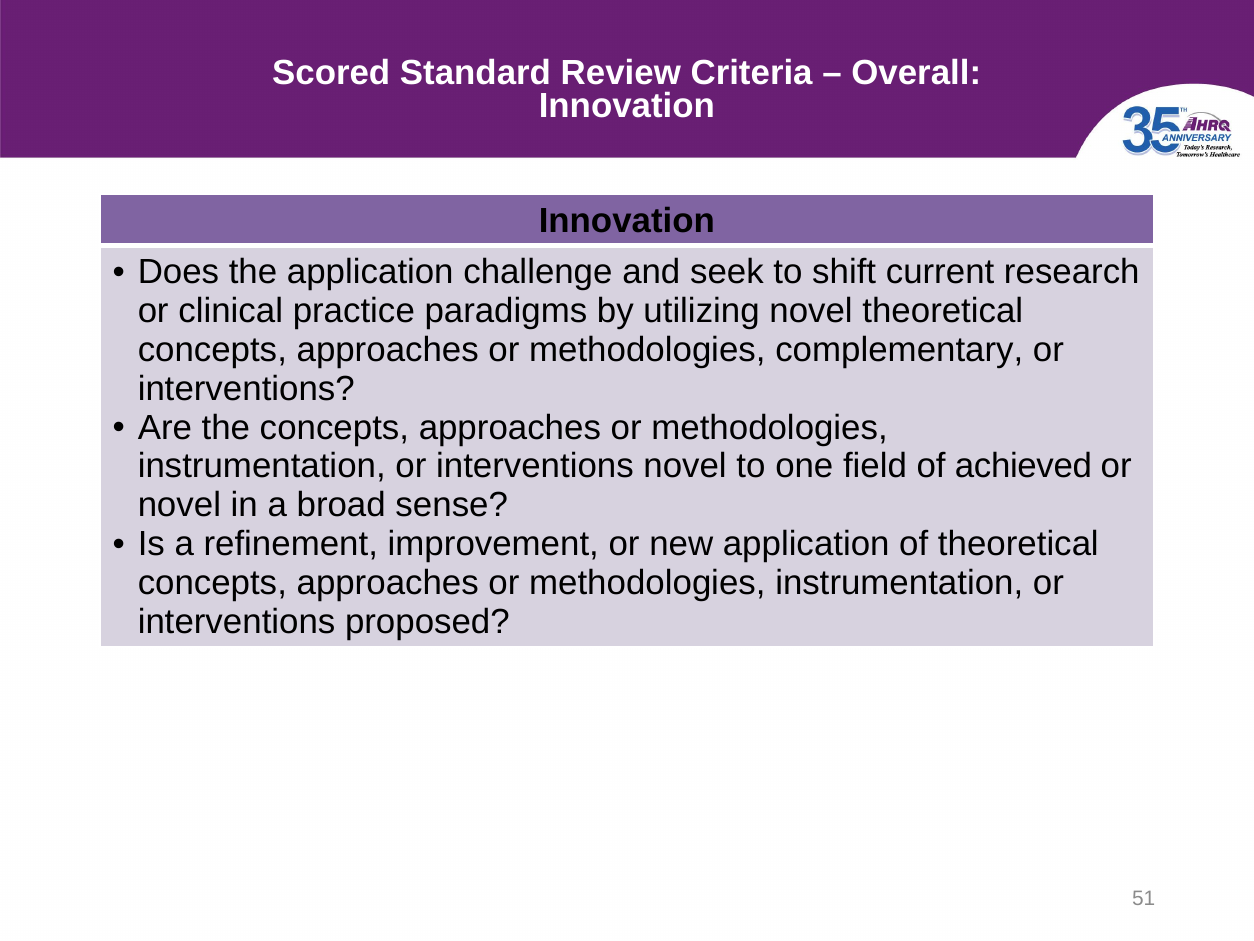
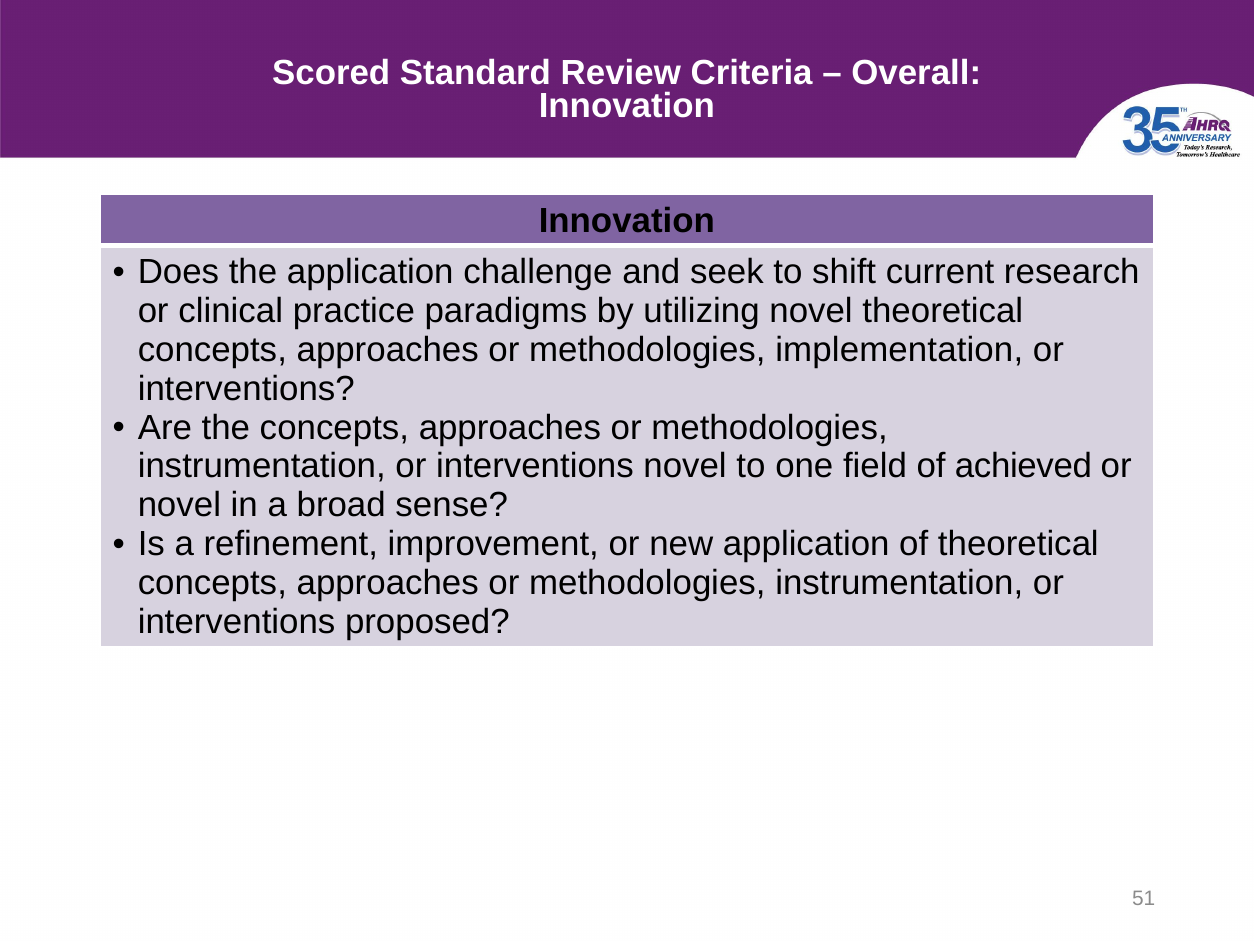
complementary: complementary -> implementation
